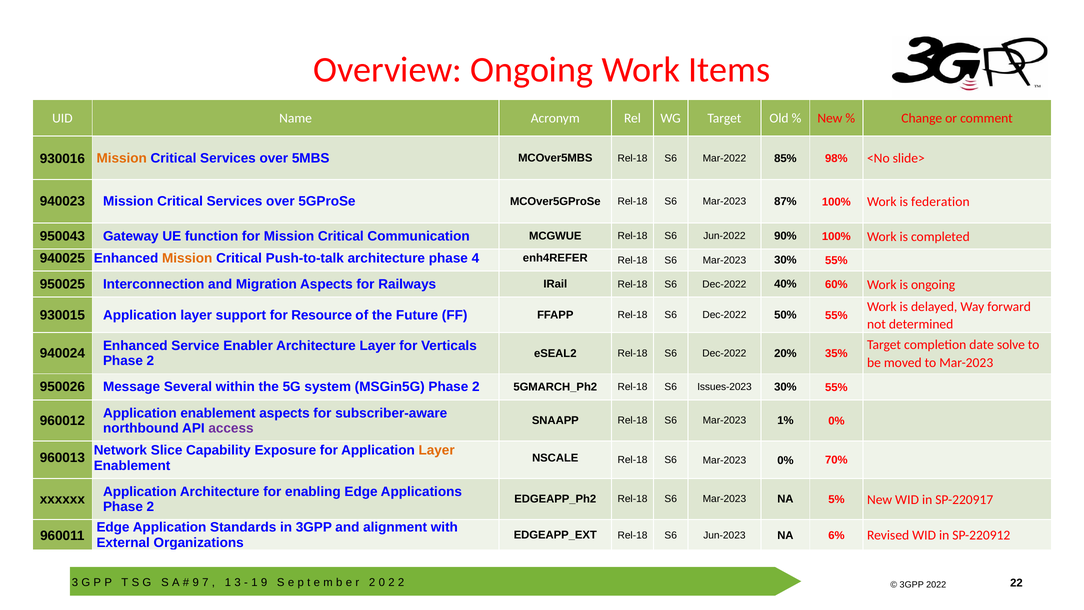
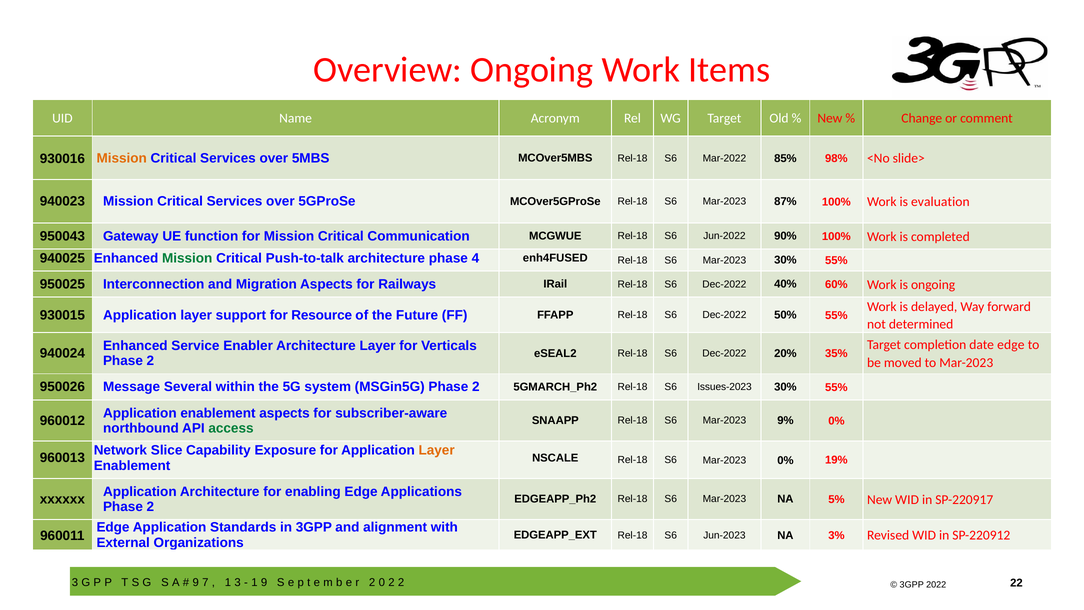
federation: federation -> evaluation
Mission at (187, 258) colour: orange -> green
enh4REFER: enh4REFER -> enh4FUSED
date solve: solve -> edge
1%: 1% -> 9%
access colour: purple -> green
70%: 70% -> 19%
6%: 6% -> 3%
